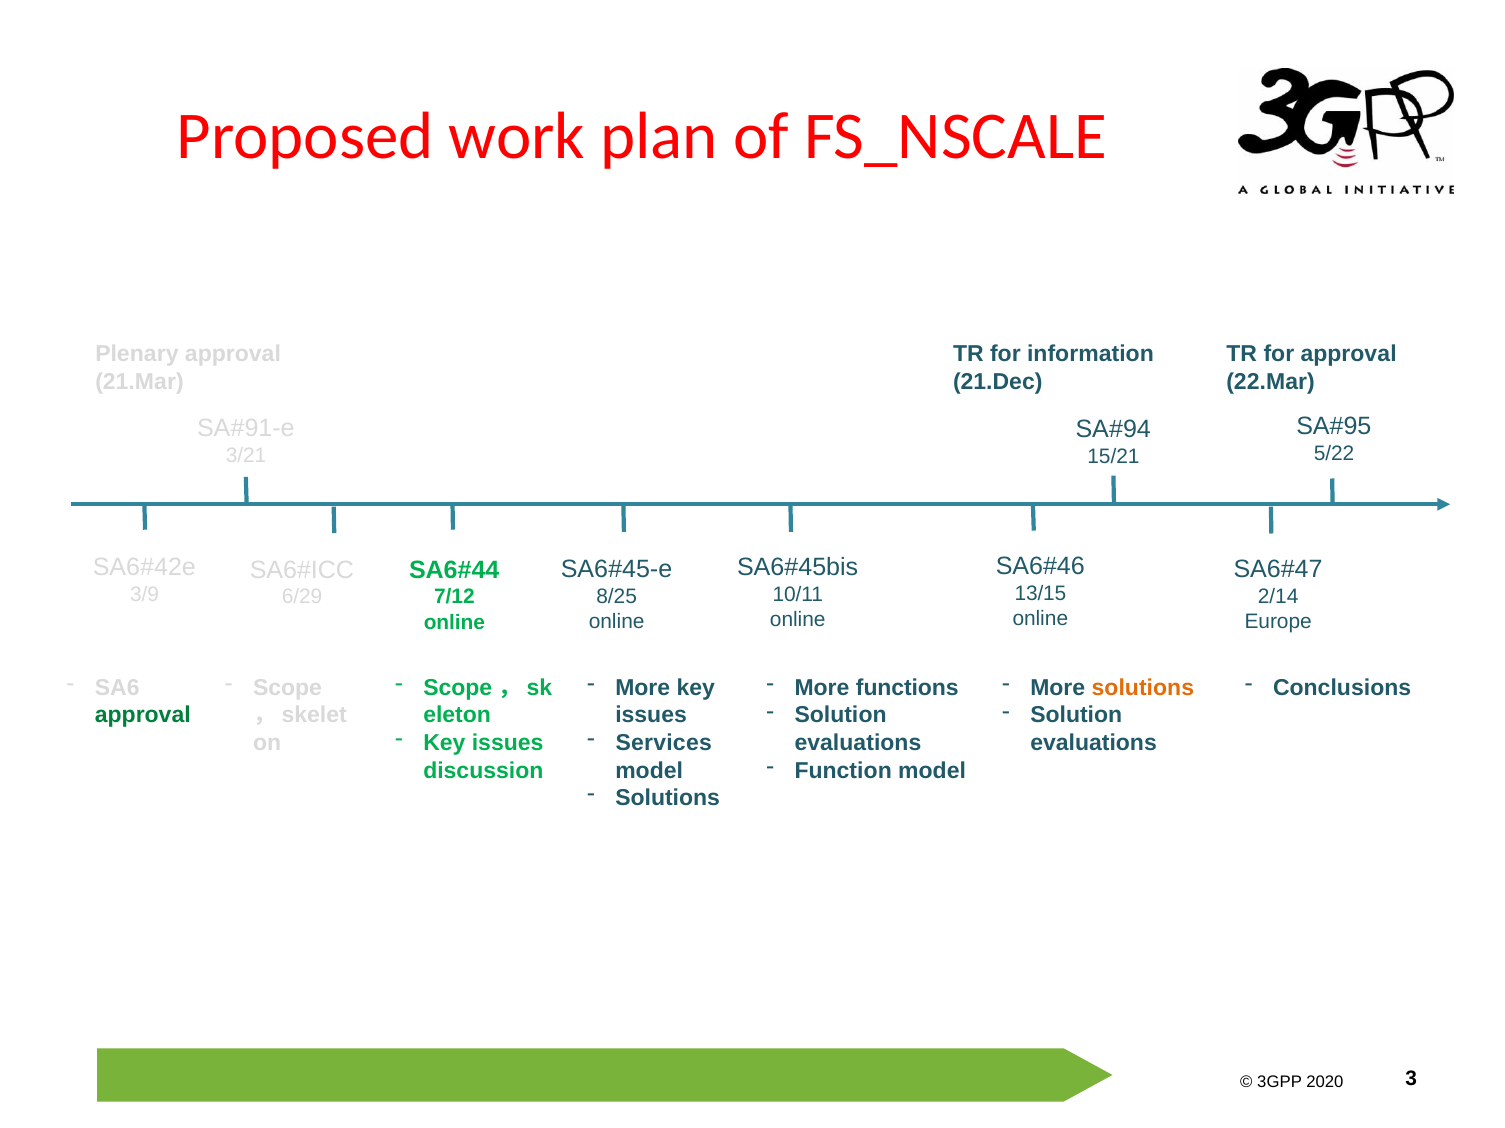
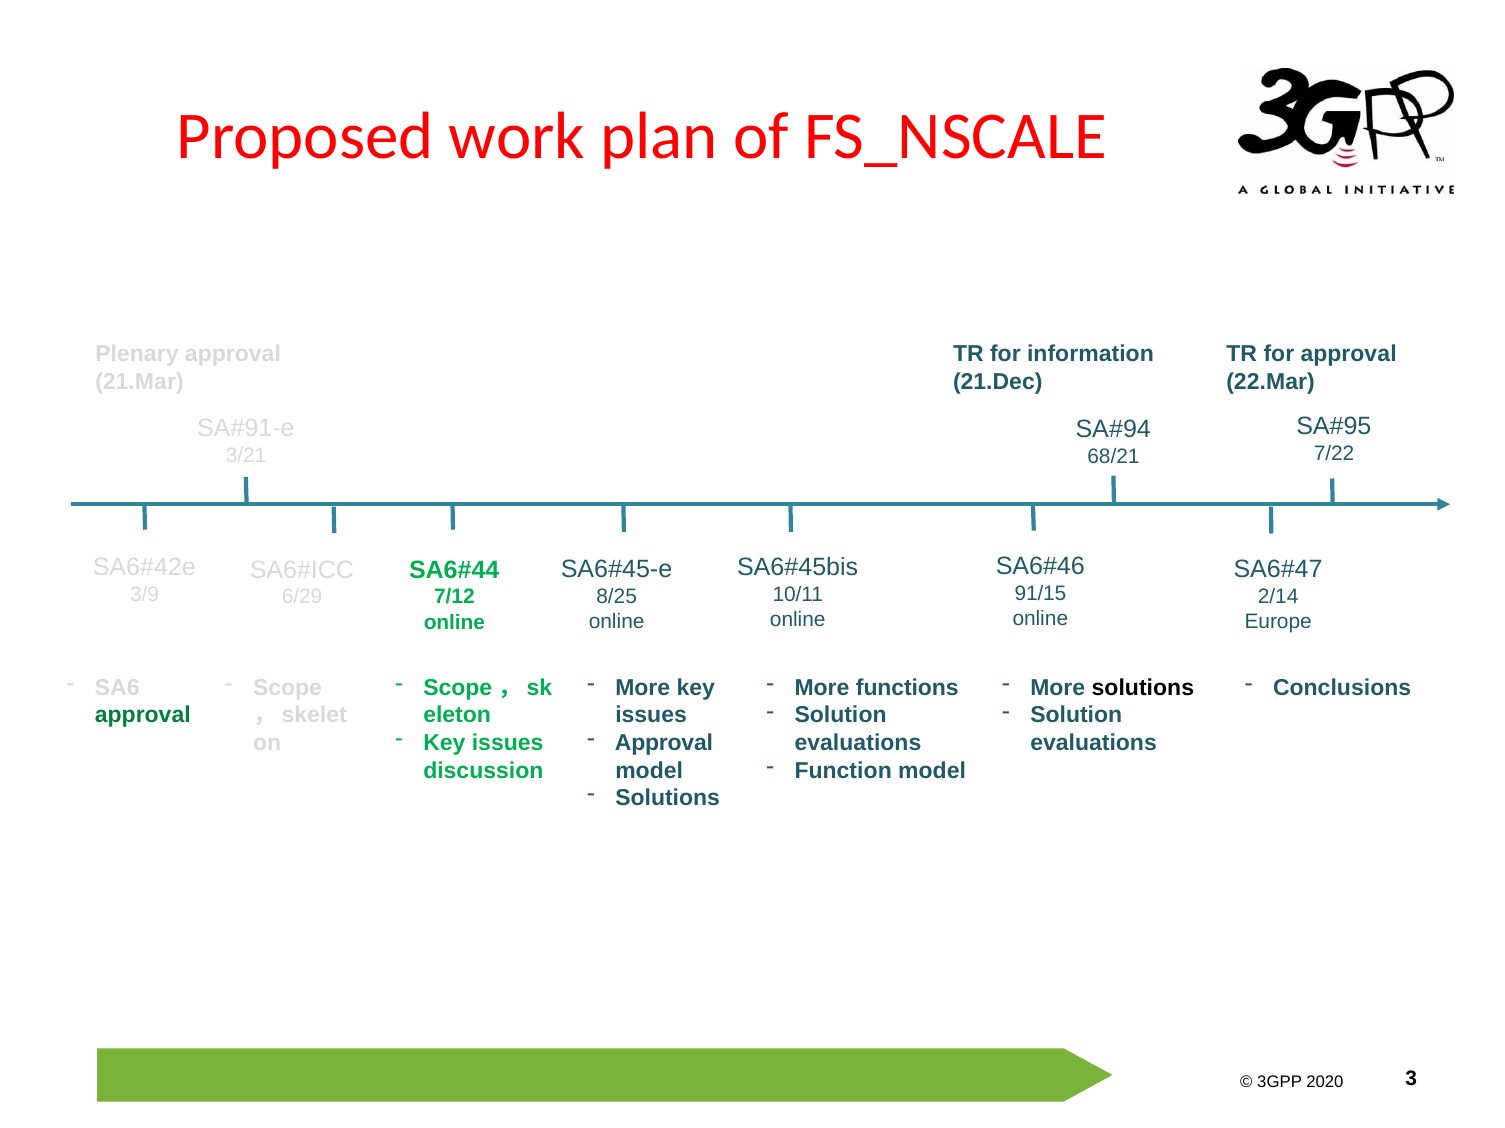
5/22: 5/22 -> 7/22
15/21: 15/21 -> 68/21
13/15: 13/15 -> 91/15
solutions at (1143, 688) colour: orange -> black
Services at (664, 743): Services -> Approval
